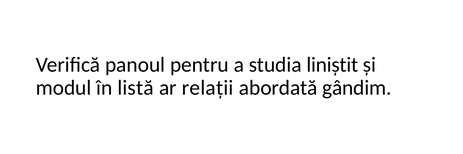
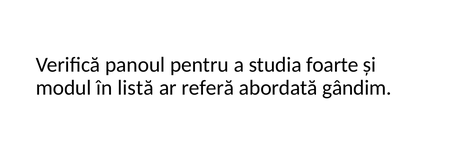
liniștit: liniștit -> foarte
relații: relații -> referă
